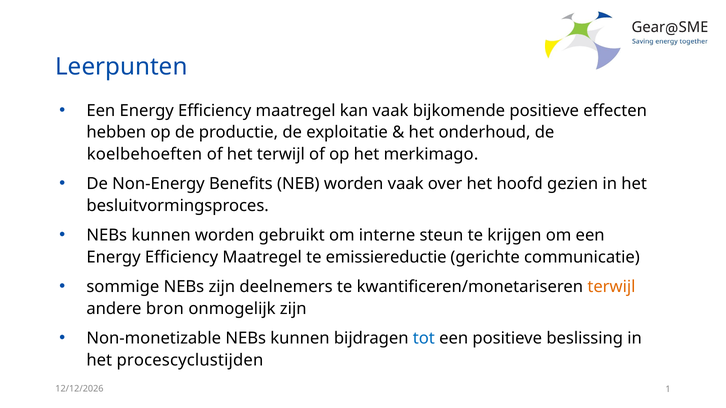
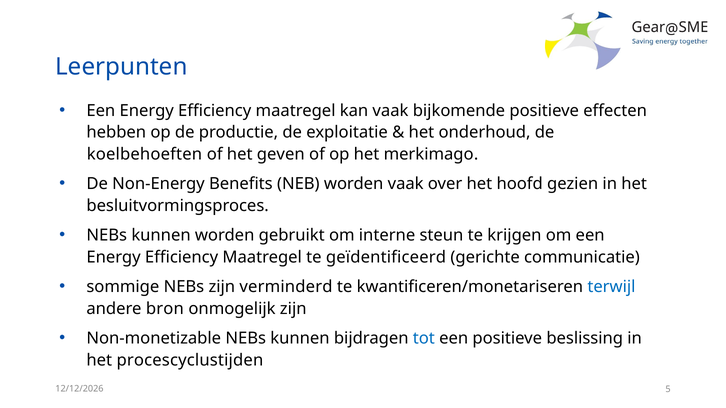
het terwijl: terwijl -> geven
emissiereductie: emissiereductie -> geïdentificeerd
deelnemers: deelnemers -> verminderd
terwijl at (611, 287) colour: orange -> blue
1: 1 -> 5
